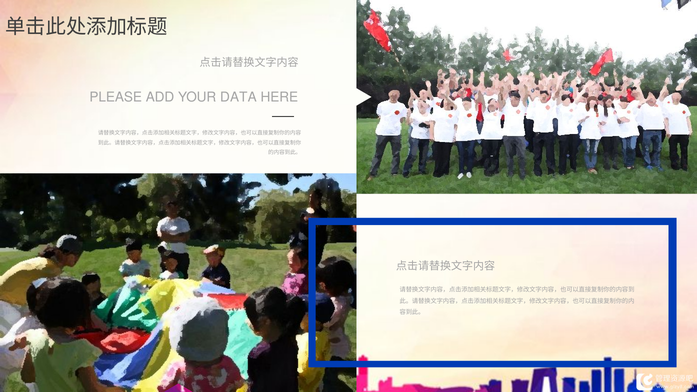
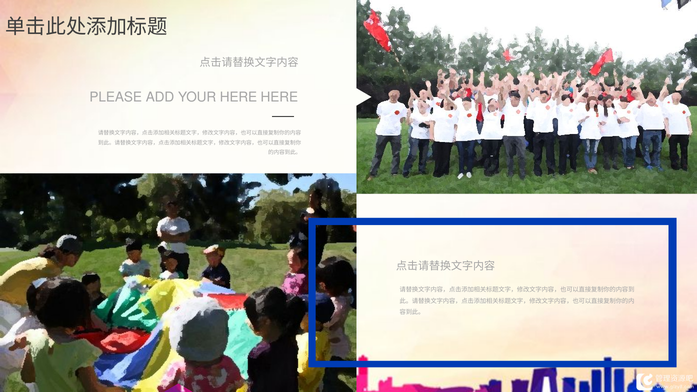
YOUR DATA: DATA -> HERE
